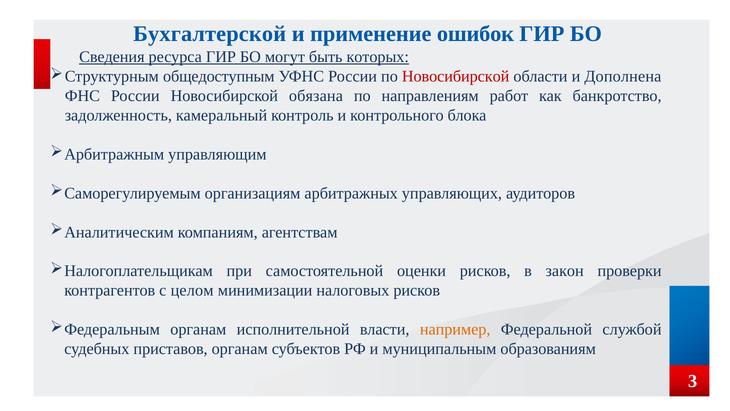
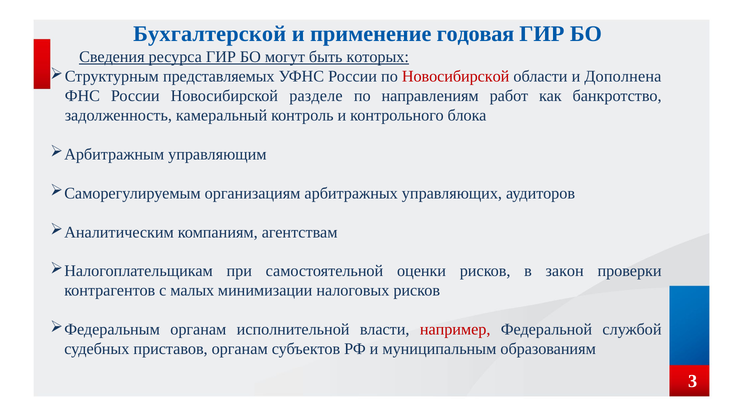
ошибок: ошибок -> годовая
общедоступным: общедоступным -> представляемых
обязана: обязана -> разделе
целом: целом -> малых
например colour: orange -> red
